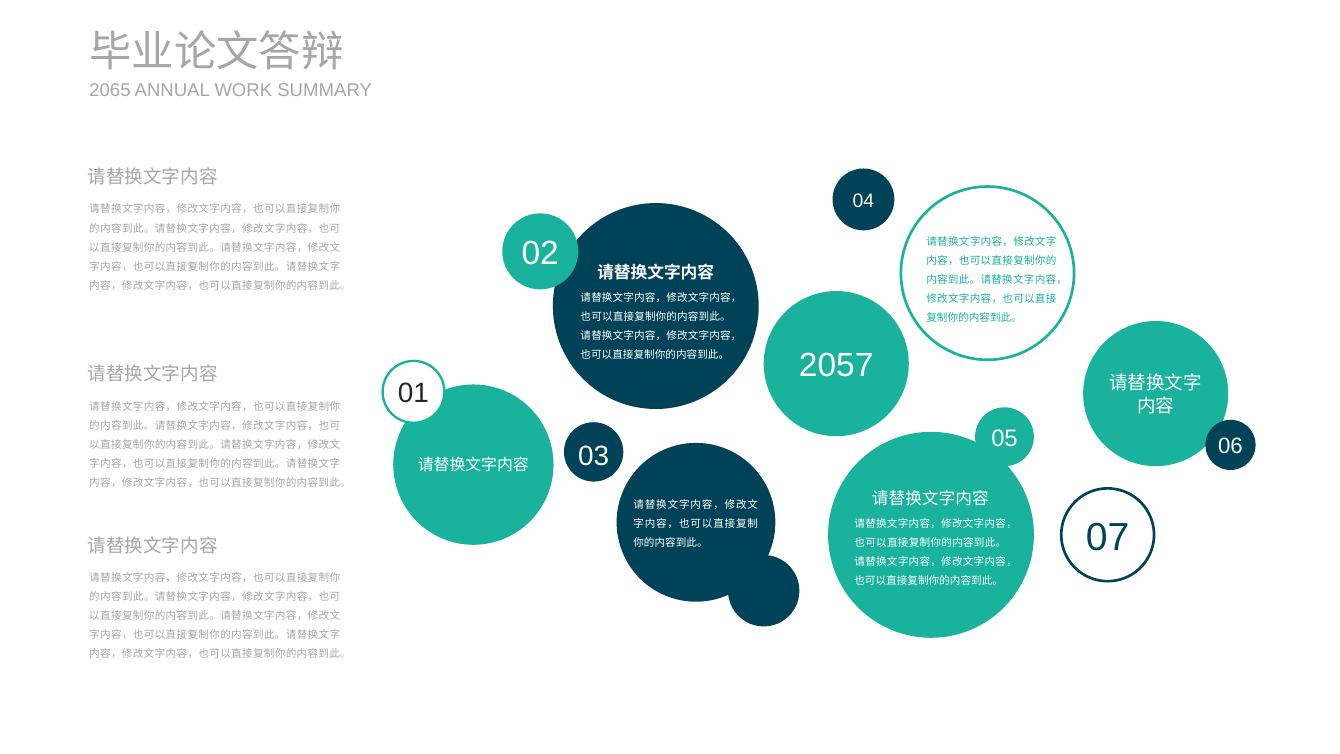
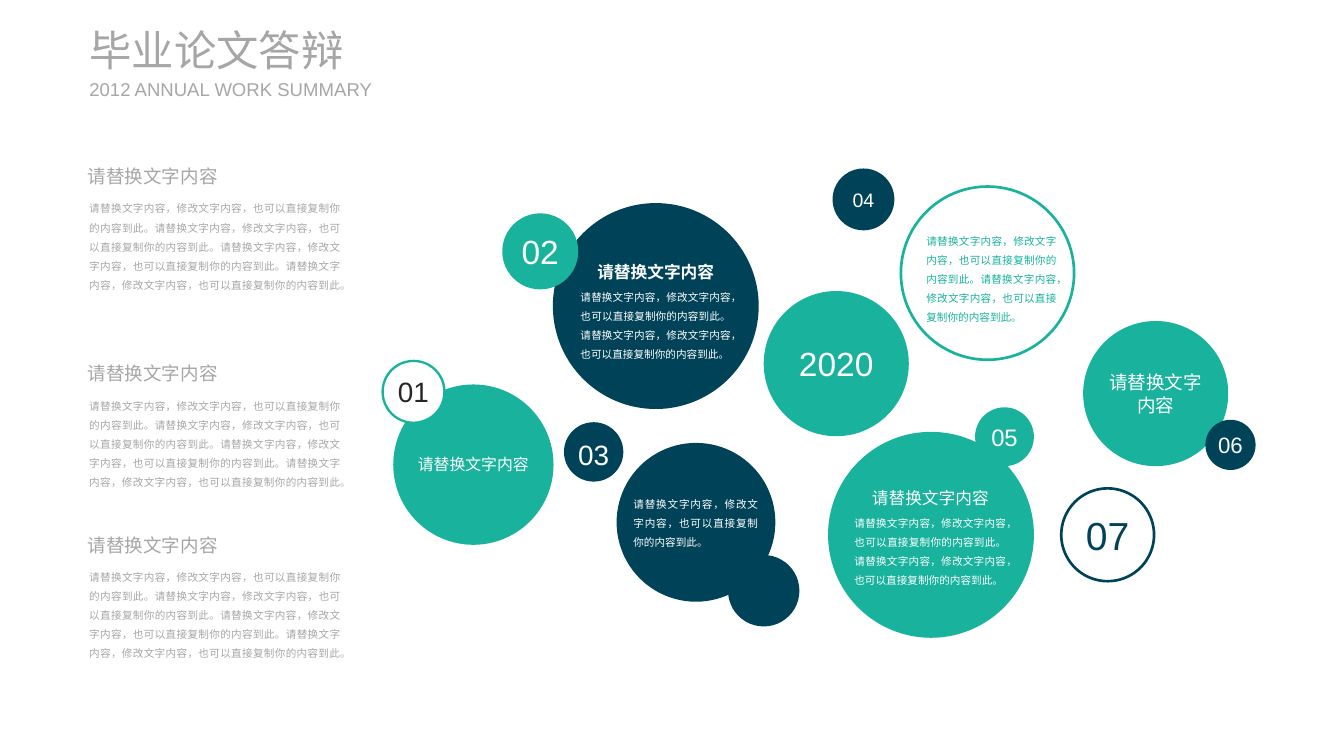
2065: 2065 -> 2012
2057: 2057 -> 2020
